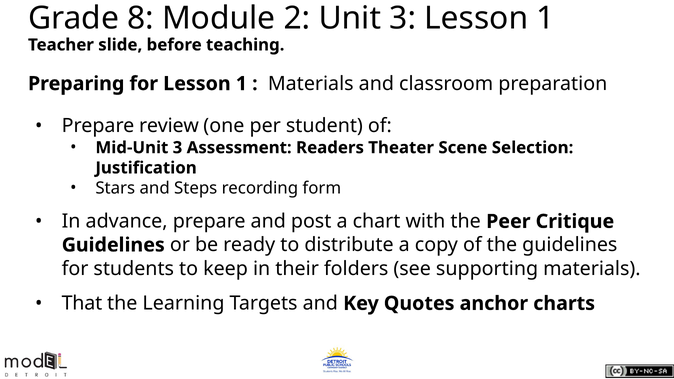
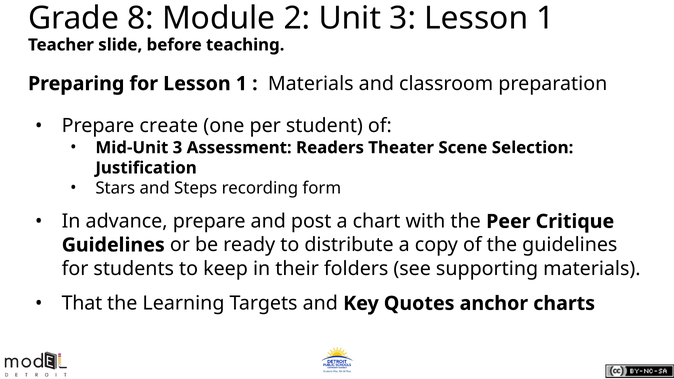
review: review -> create
